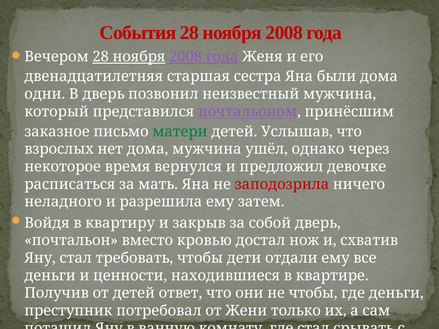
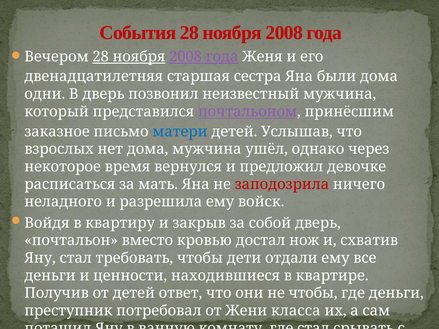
матери colour: green -> blue
затем: затем -> войск
только: только -> класса
